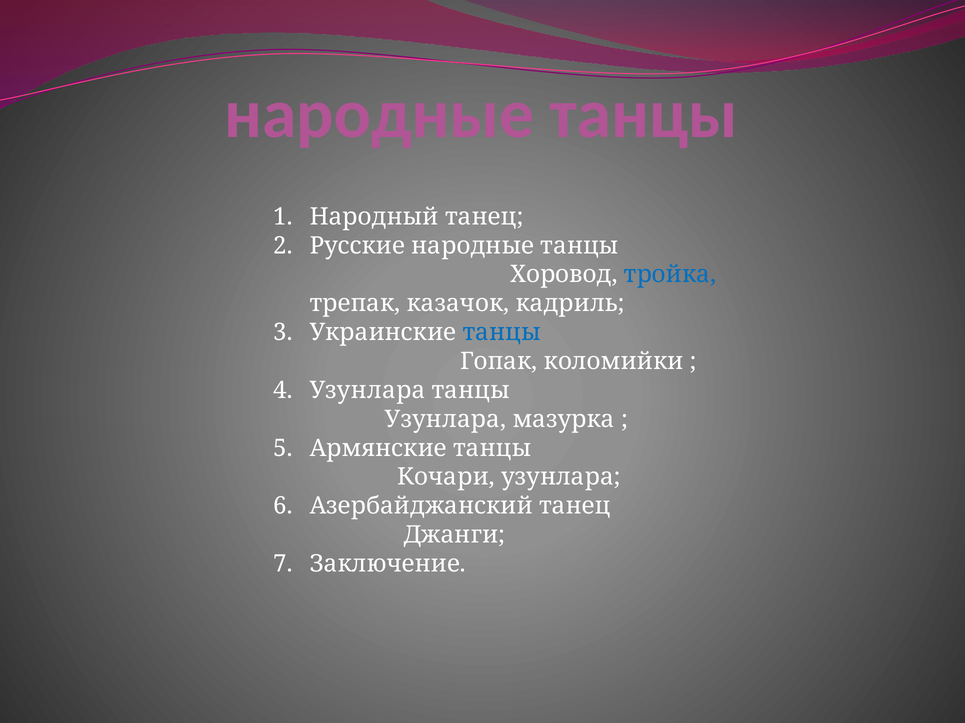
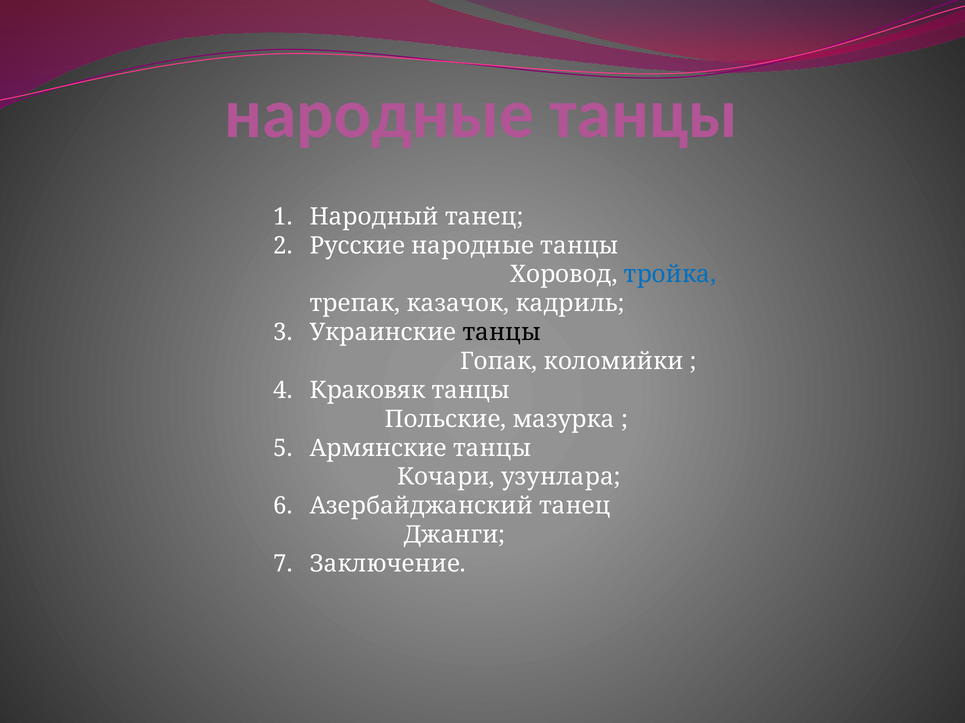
танцы at (502, 333) colour: blue -> black
Узунлара at (367, 391): Узунлара -> Краковяк
Узунлара at (446, 420): Узунлара -> Польские
